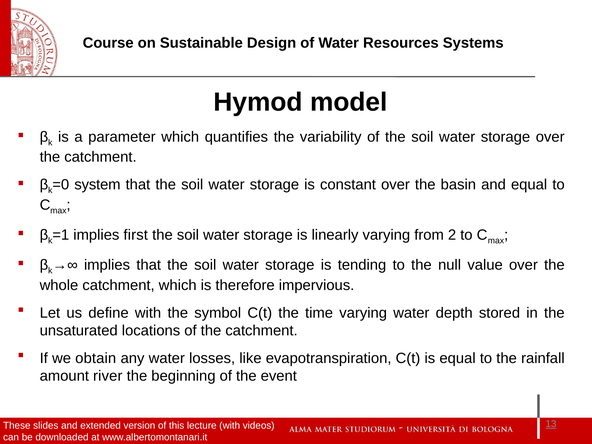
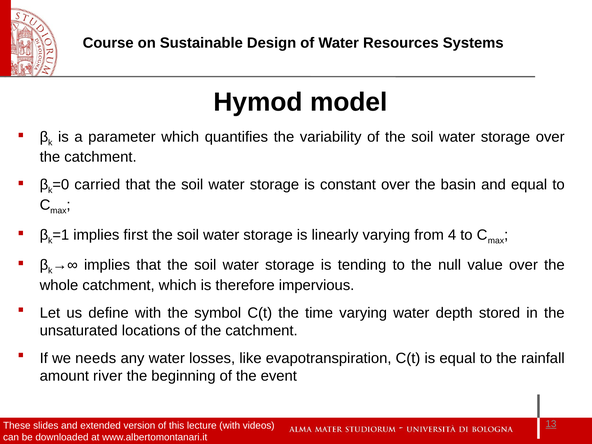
system: system -> carried
2: 2 -> 4
obtain: obtain -> needs
